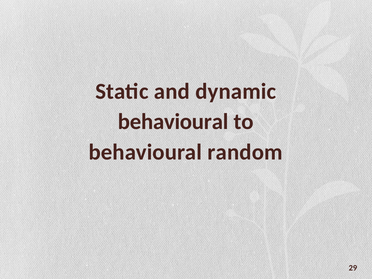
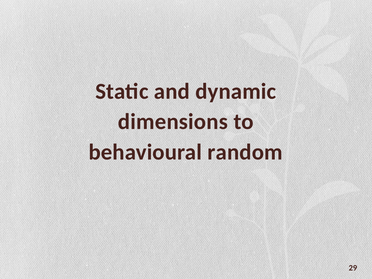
behavioural at (173, 122): behavioural -> dimensions
